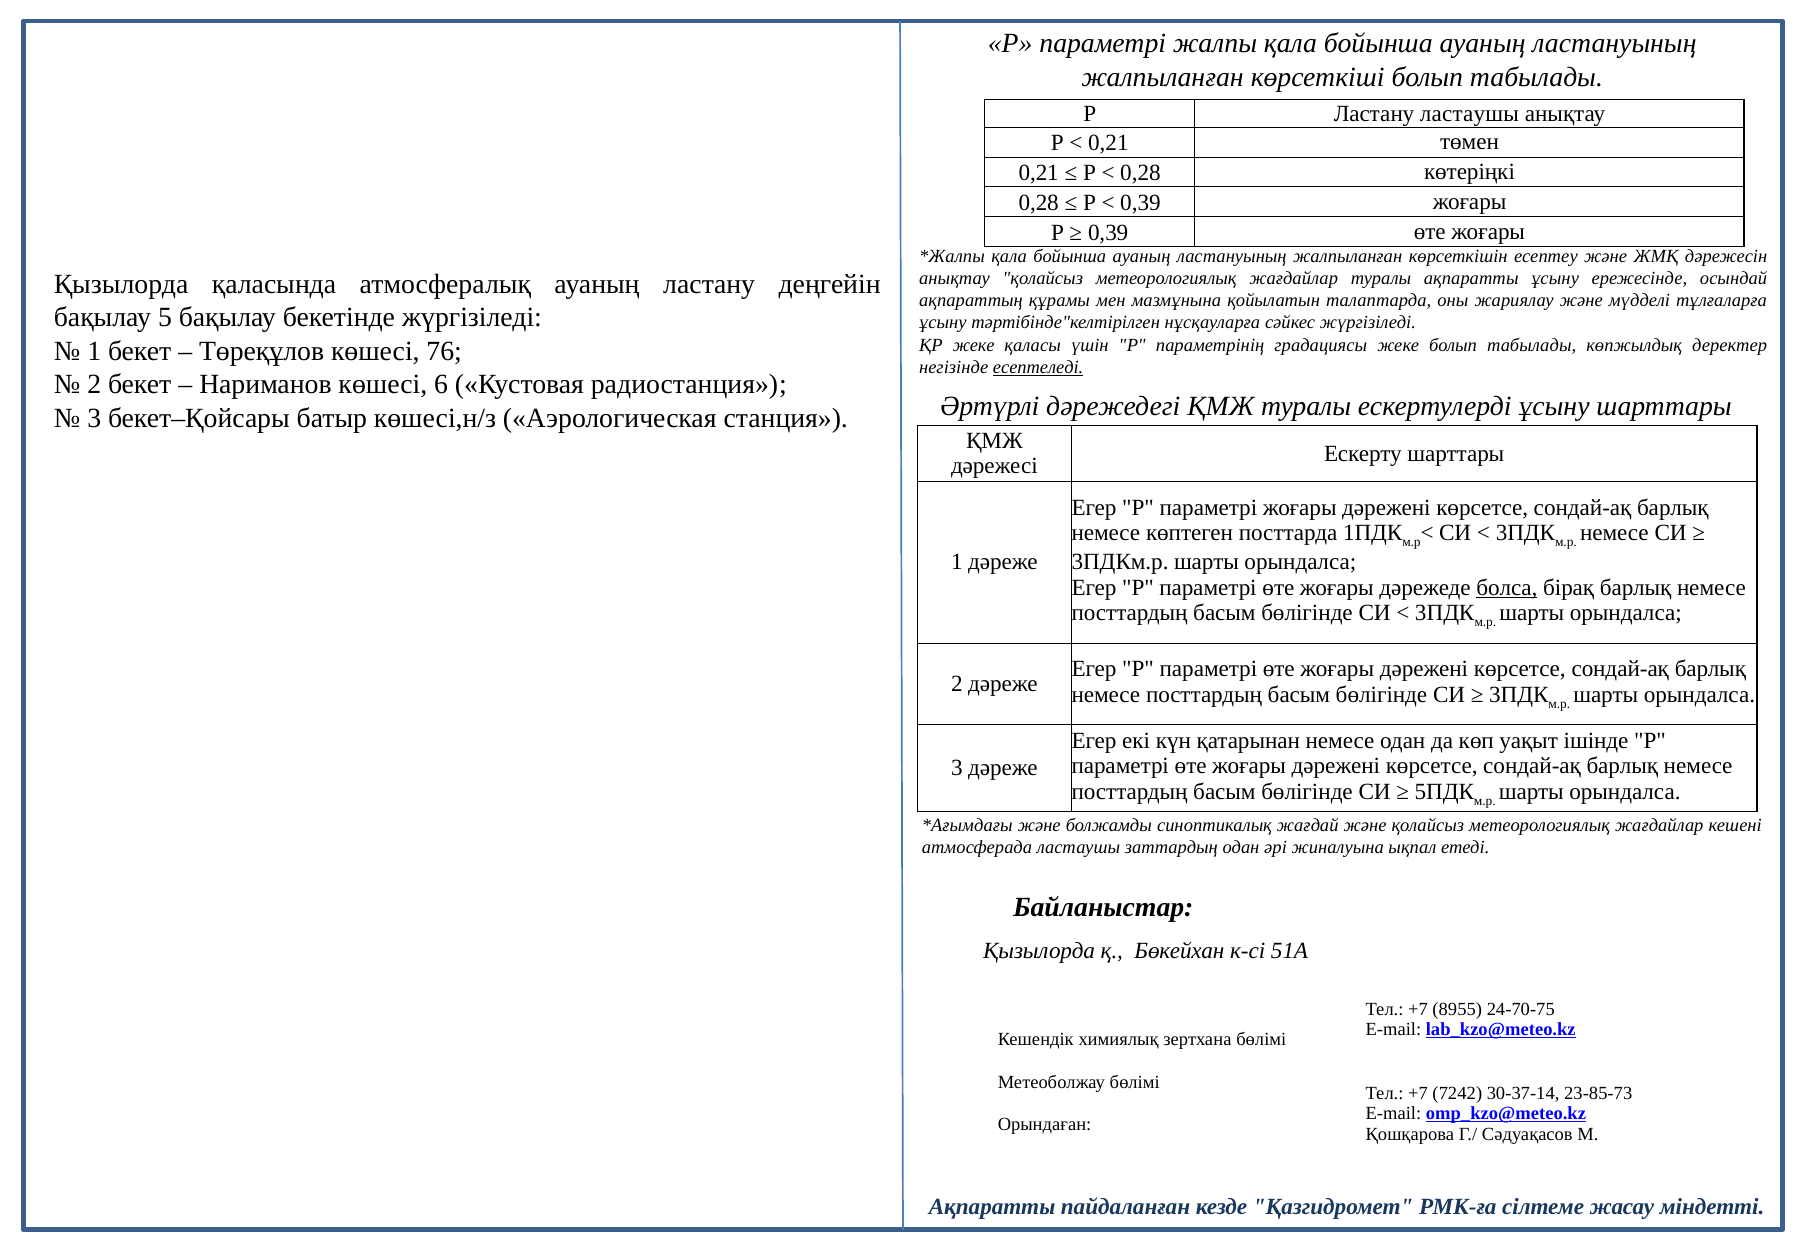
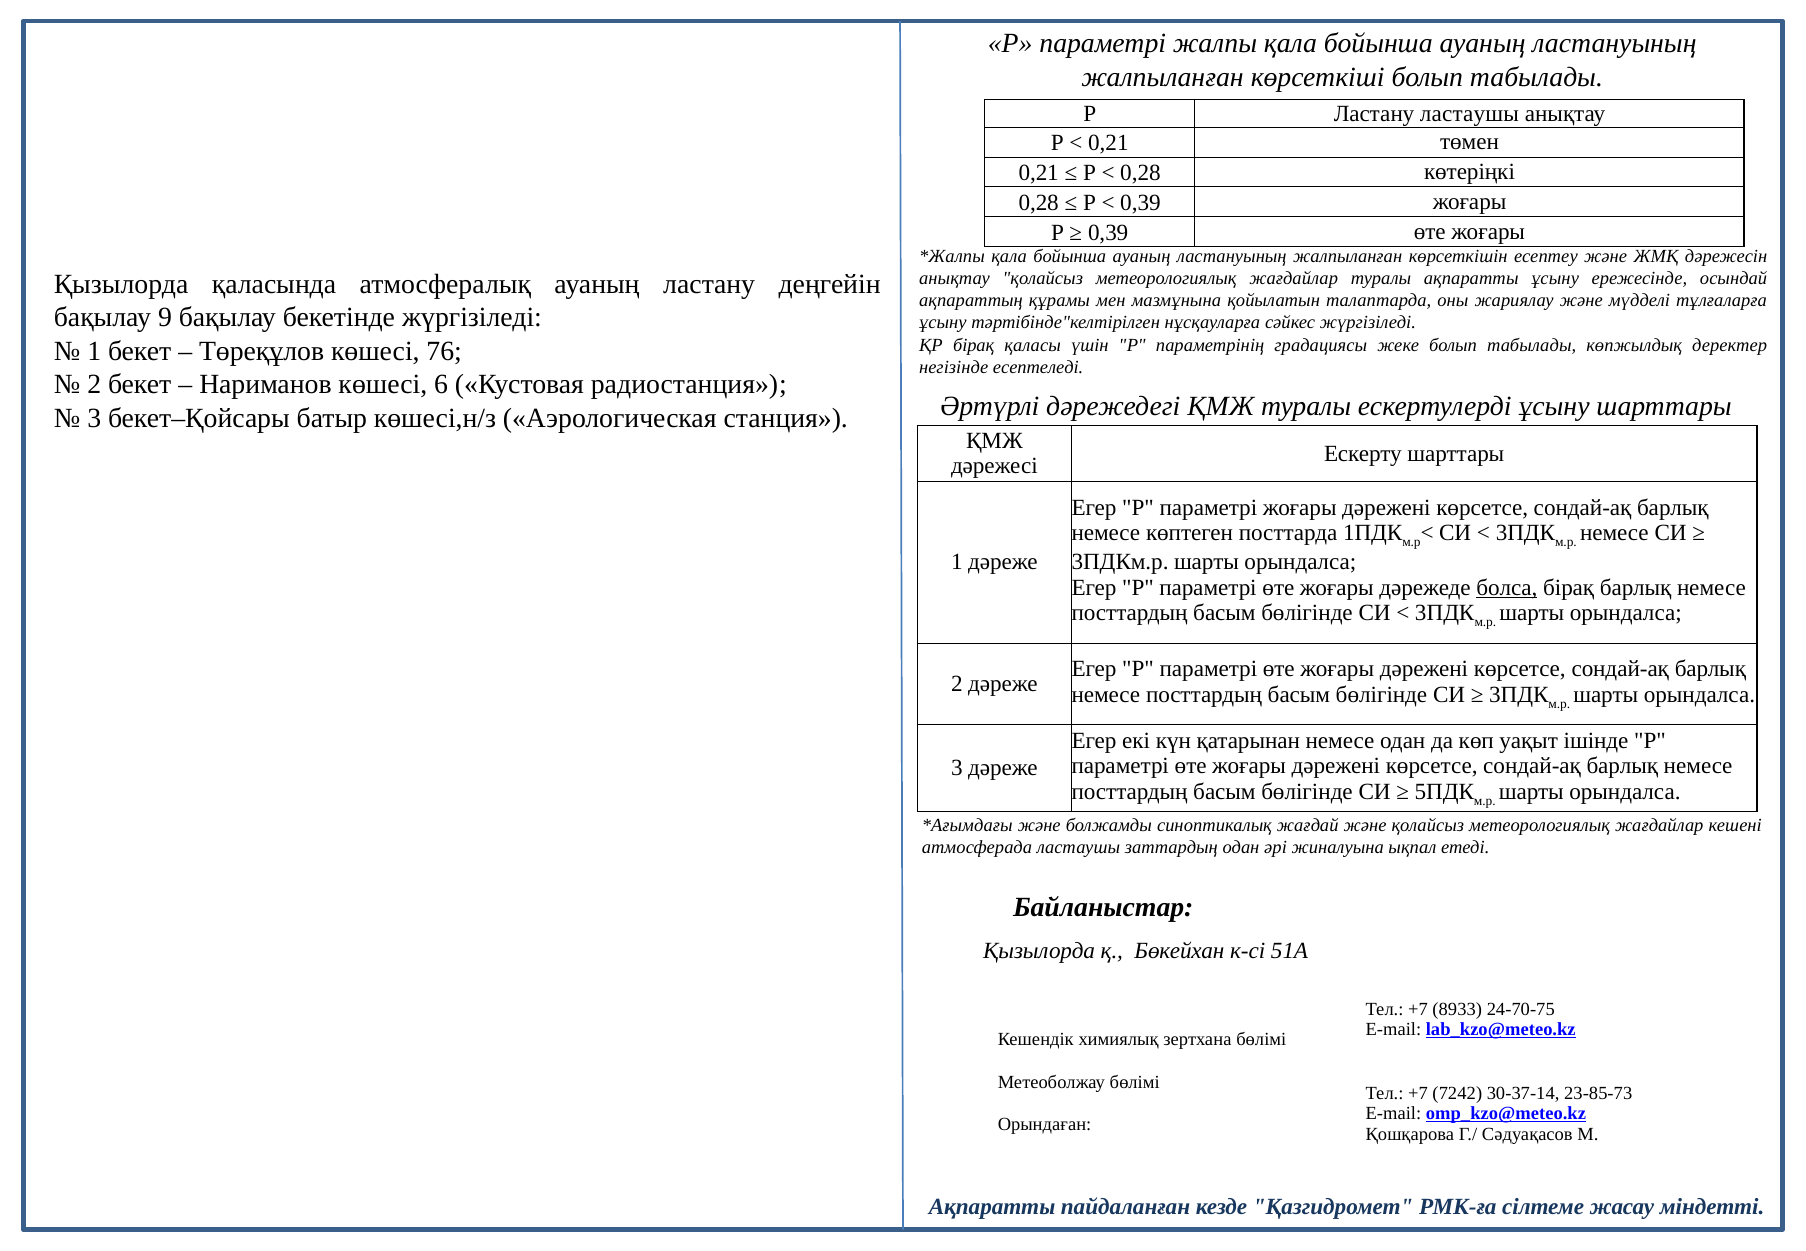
5: 5 -> 9
ҚР жеке: жеке -> бірақ
есептеледі underline: present -> none
8955: 8955 -> 8933
